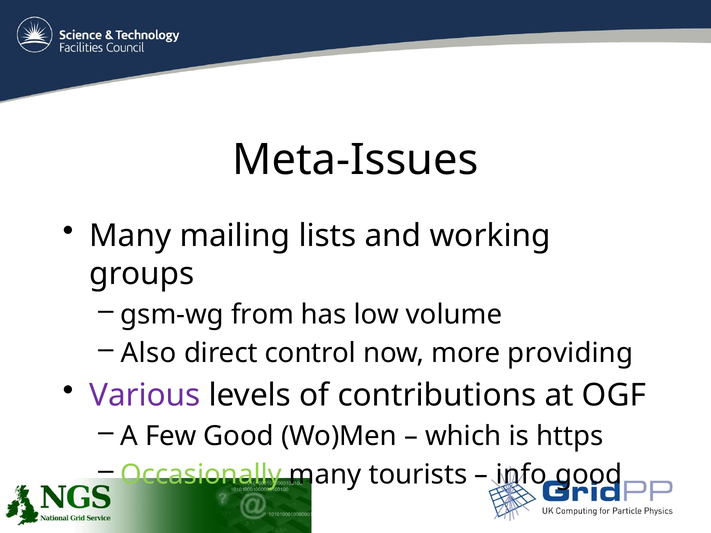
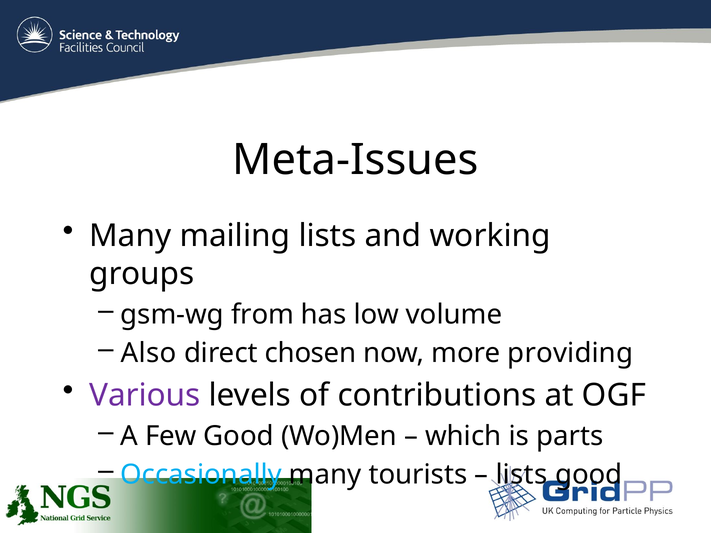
control: control -> chosen
https: https -> parts
Occasionally colour: light green -> light blue
info at (521, 475): info -> lists
